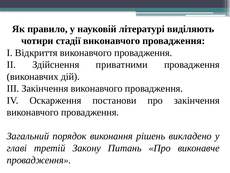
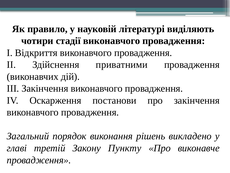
Питань: Питань -> Пункту
